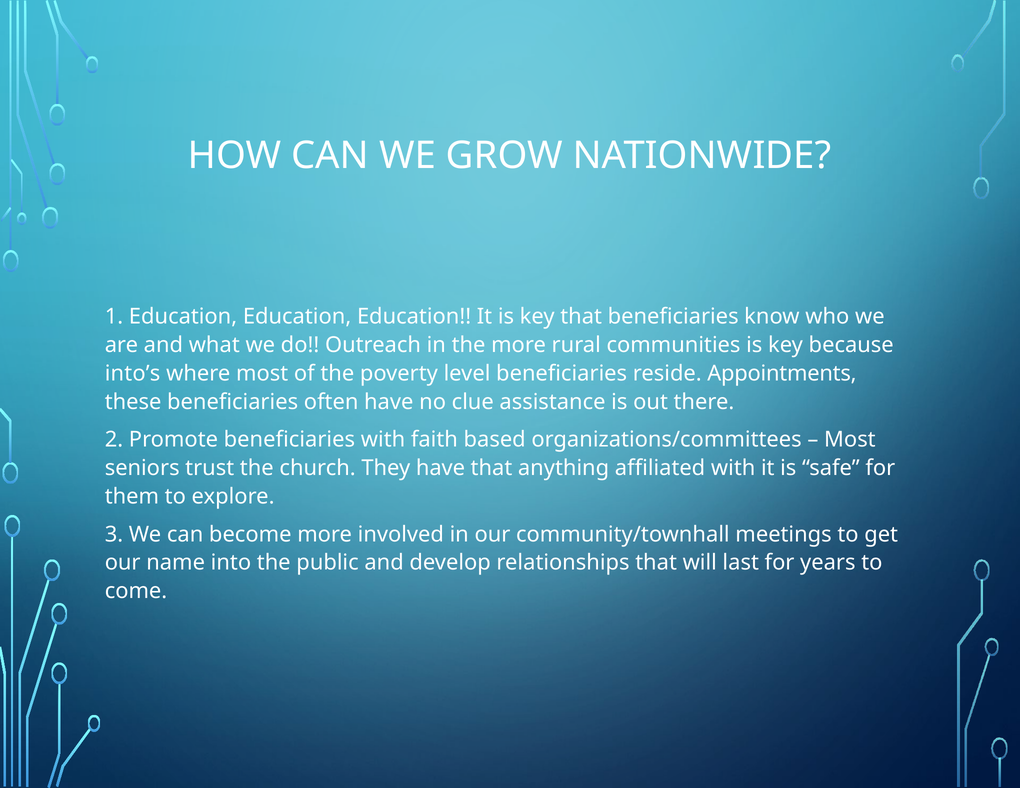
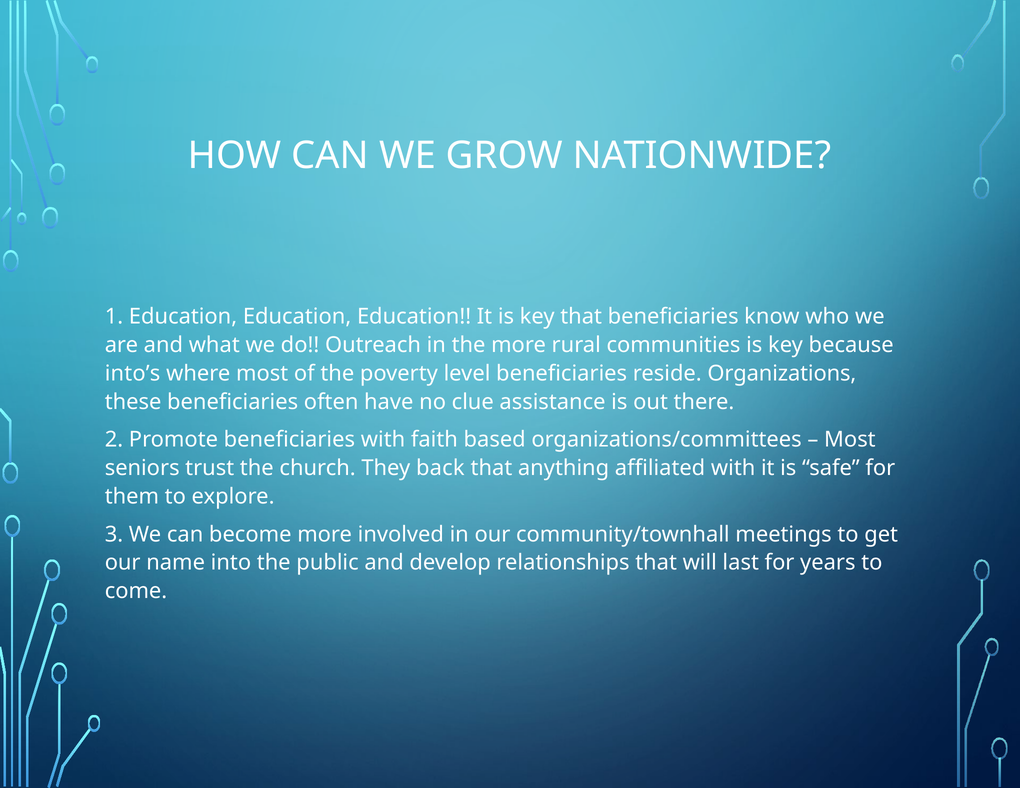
Appointments: Appointments -> Organizations
They have: have -> back
